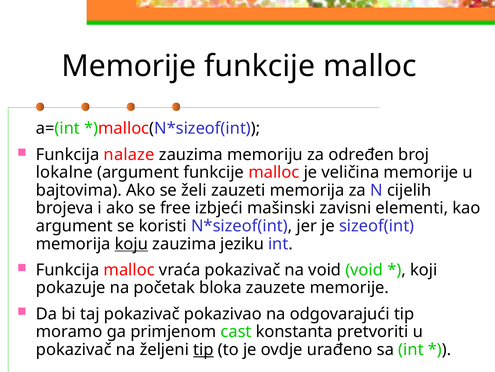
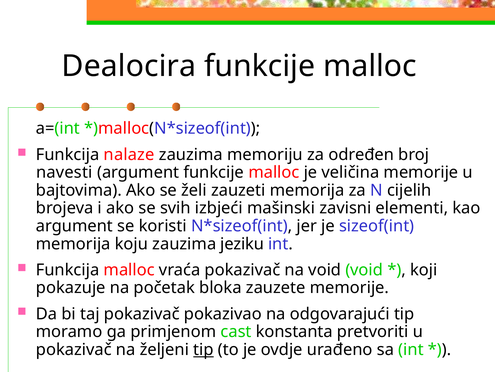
Memorije at (129, 66): Memorije -> Dealocira
lokalne: lokalne -> navesti
free: free -> svih
koju underline: present -> none
